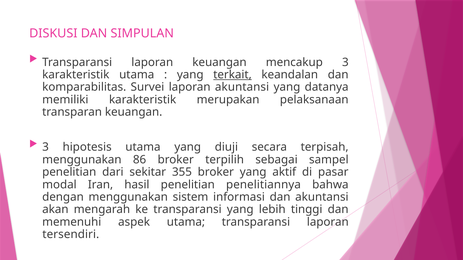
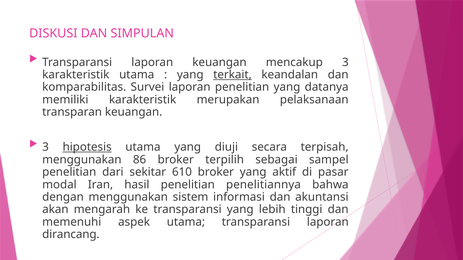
laporan akuntansi: akuntansi -> penelitian
hipotesis underline: none -> present
355: 355 -> 610
tersendiri: tersendiri -> dirancang
